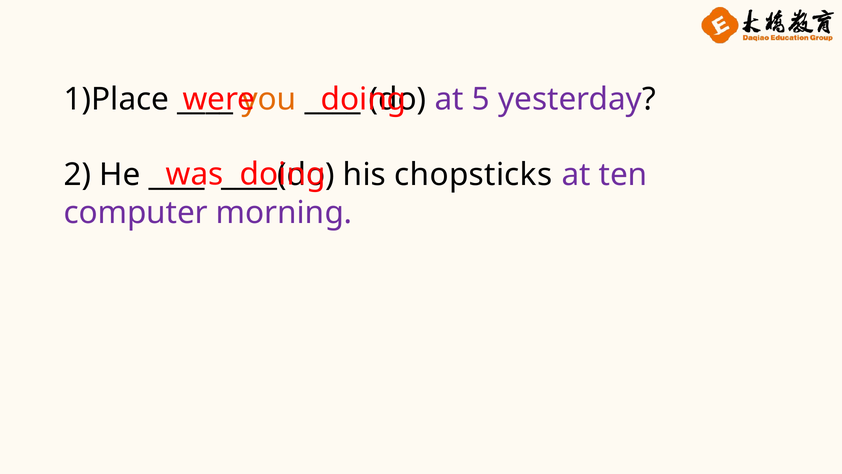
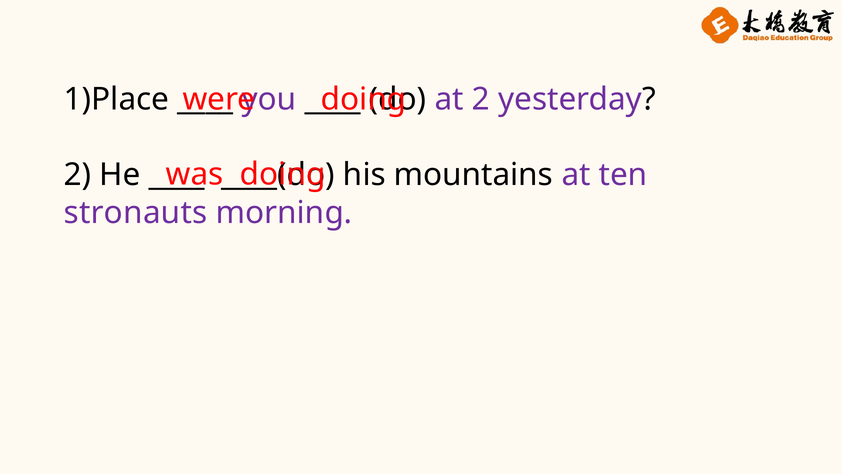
you colour: orange -> purple
at 5: 5 -> 2
chopsticks: chopsticks -> mountains
computer: computer -> stronauts
